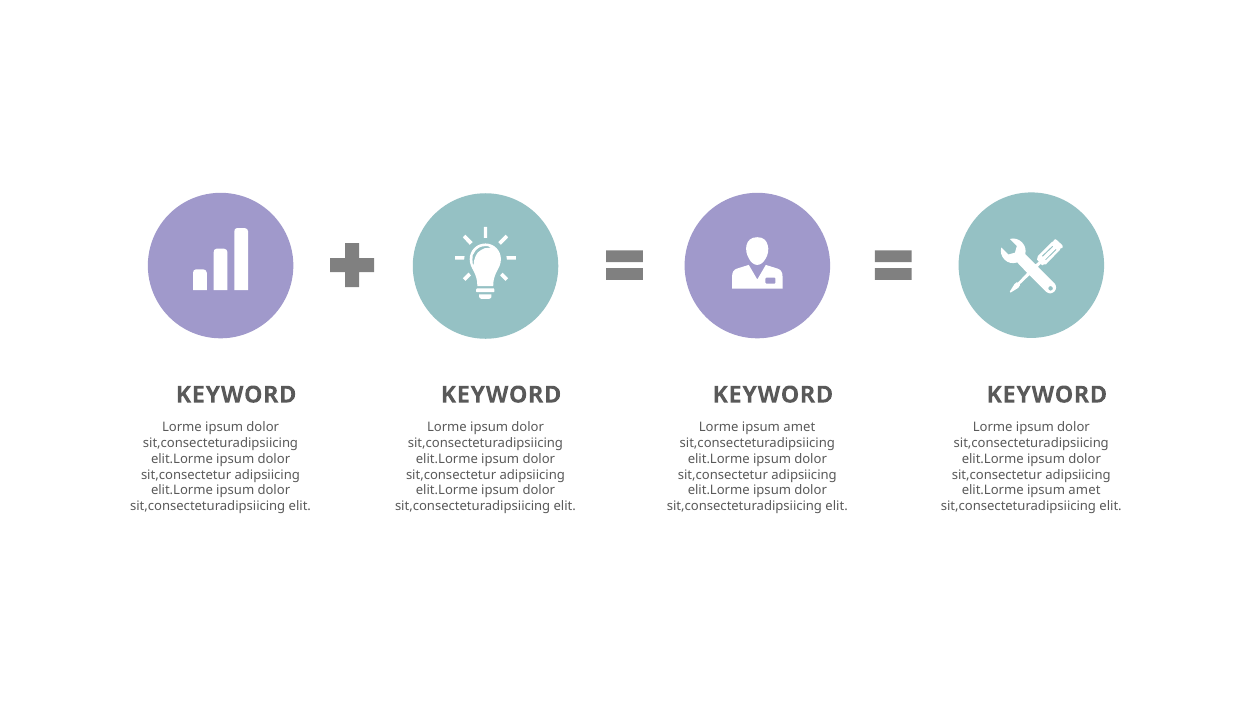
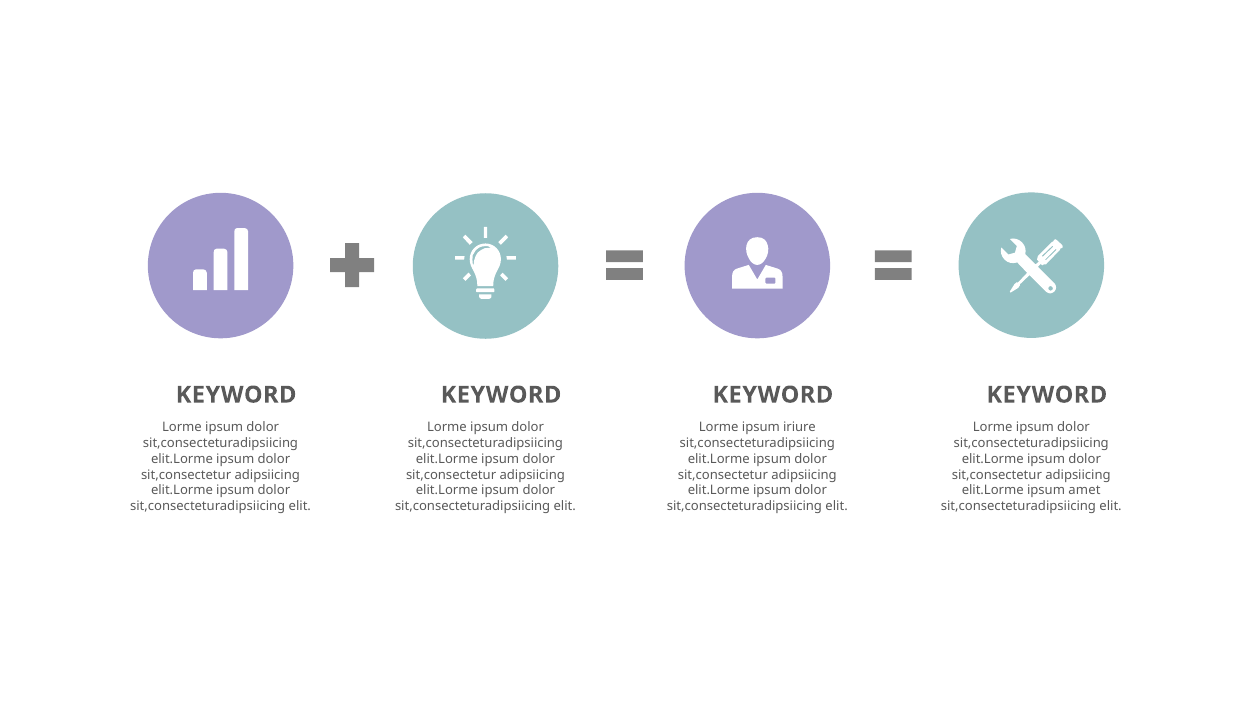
Lorme ipsum amet: amet -> iriure
